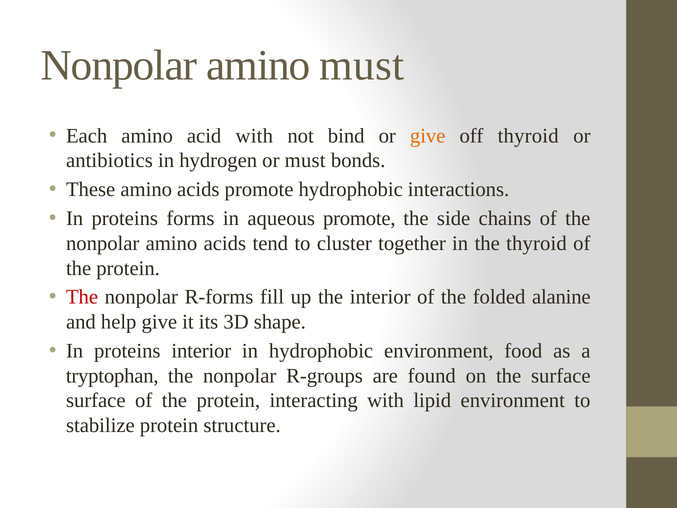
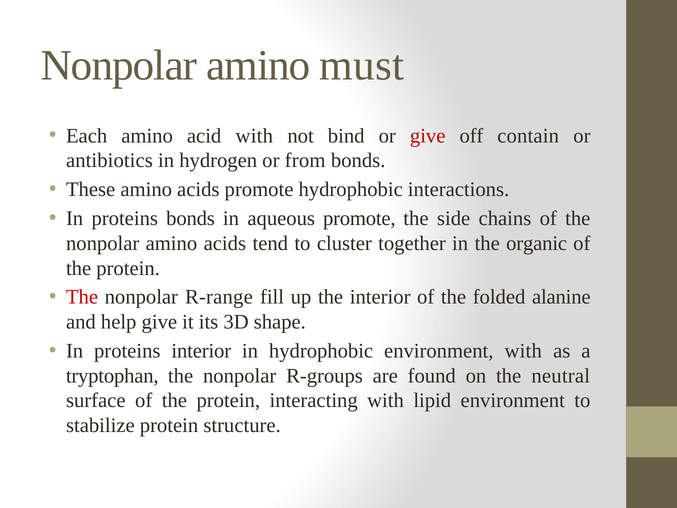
give at (428, 136) colour: orange -> red
off thyroid: thyroid -> contain
or must: must -> from
proteins forms: forms -> bonds
the thyroid: thyroid -> organic
R-forms: R-forms -> R-range
environment food: food -> with
the surface: surface -> neutral
